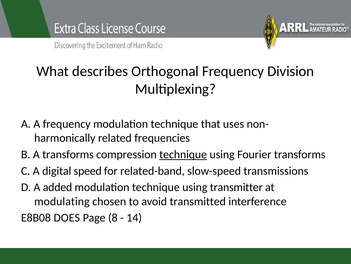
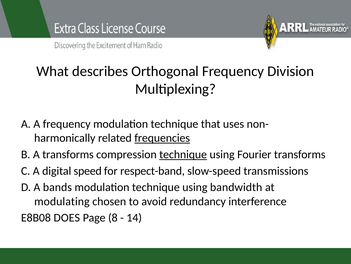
frequencies underline: none -> present
related-band: related-band -> respect-band
added: added -> bands
transmitter: transmitter -> bandwidth
transmitted: transmitted -> redundancy
